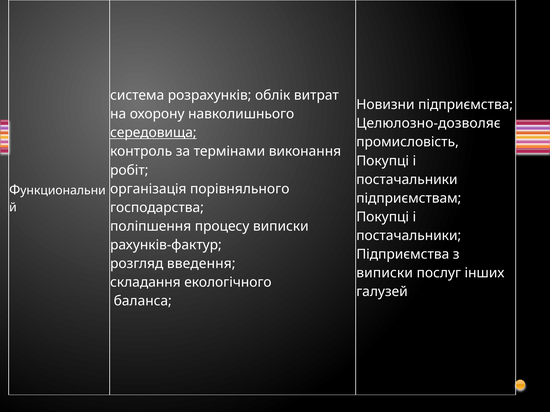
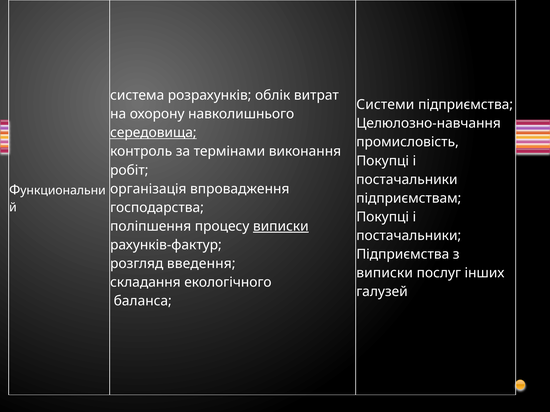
Новизни: Новизни -> Системи
Целюлозно-дозволяє: Целюлозно-дозволяє -> Целюлозно-навчання
порівняльного: порівняльного -> впровадження
виписки at (281, 226) underline: none -> present
